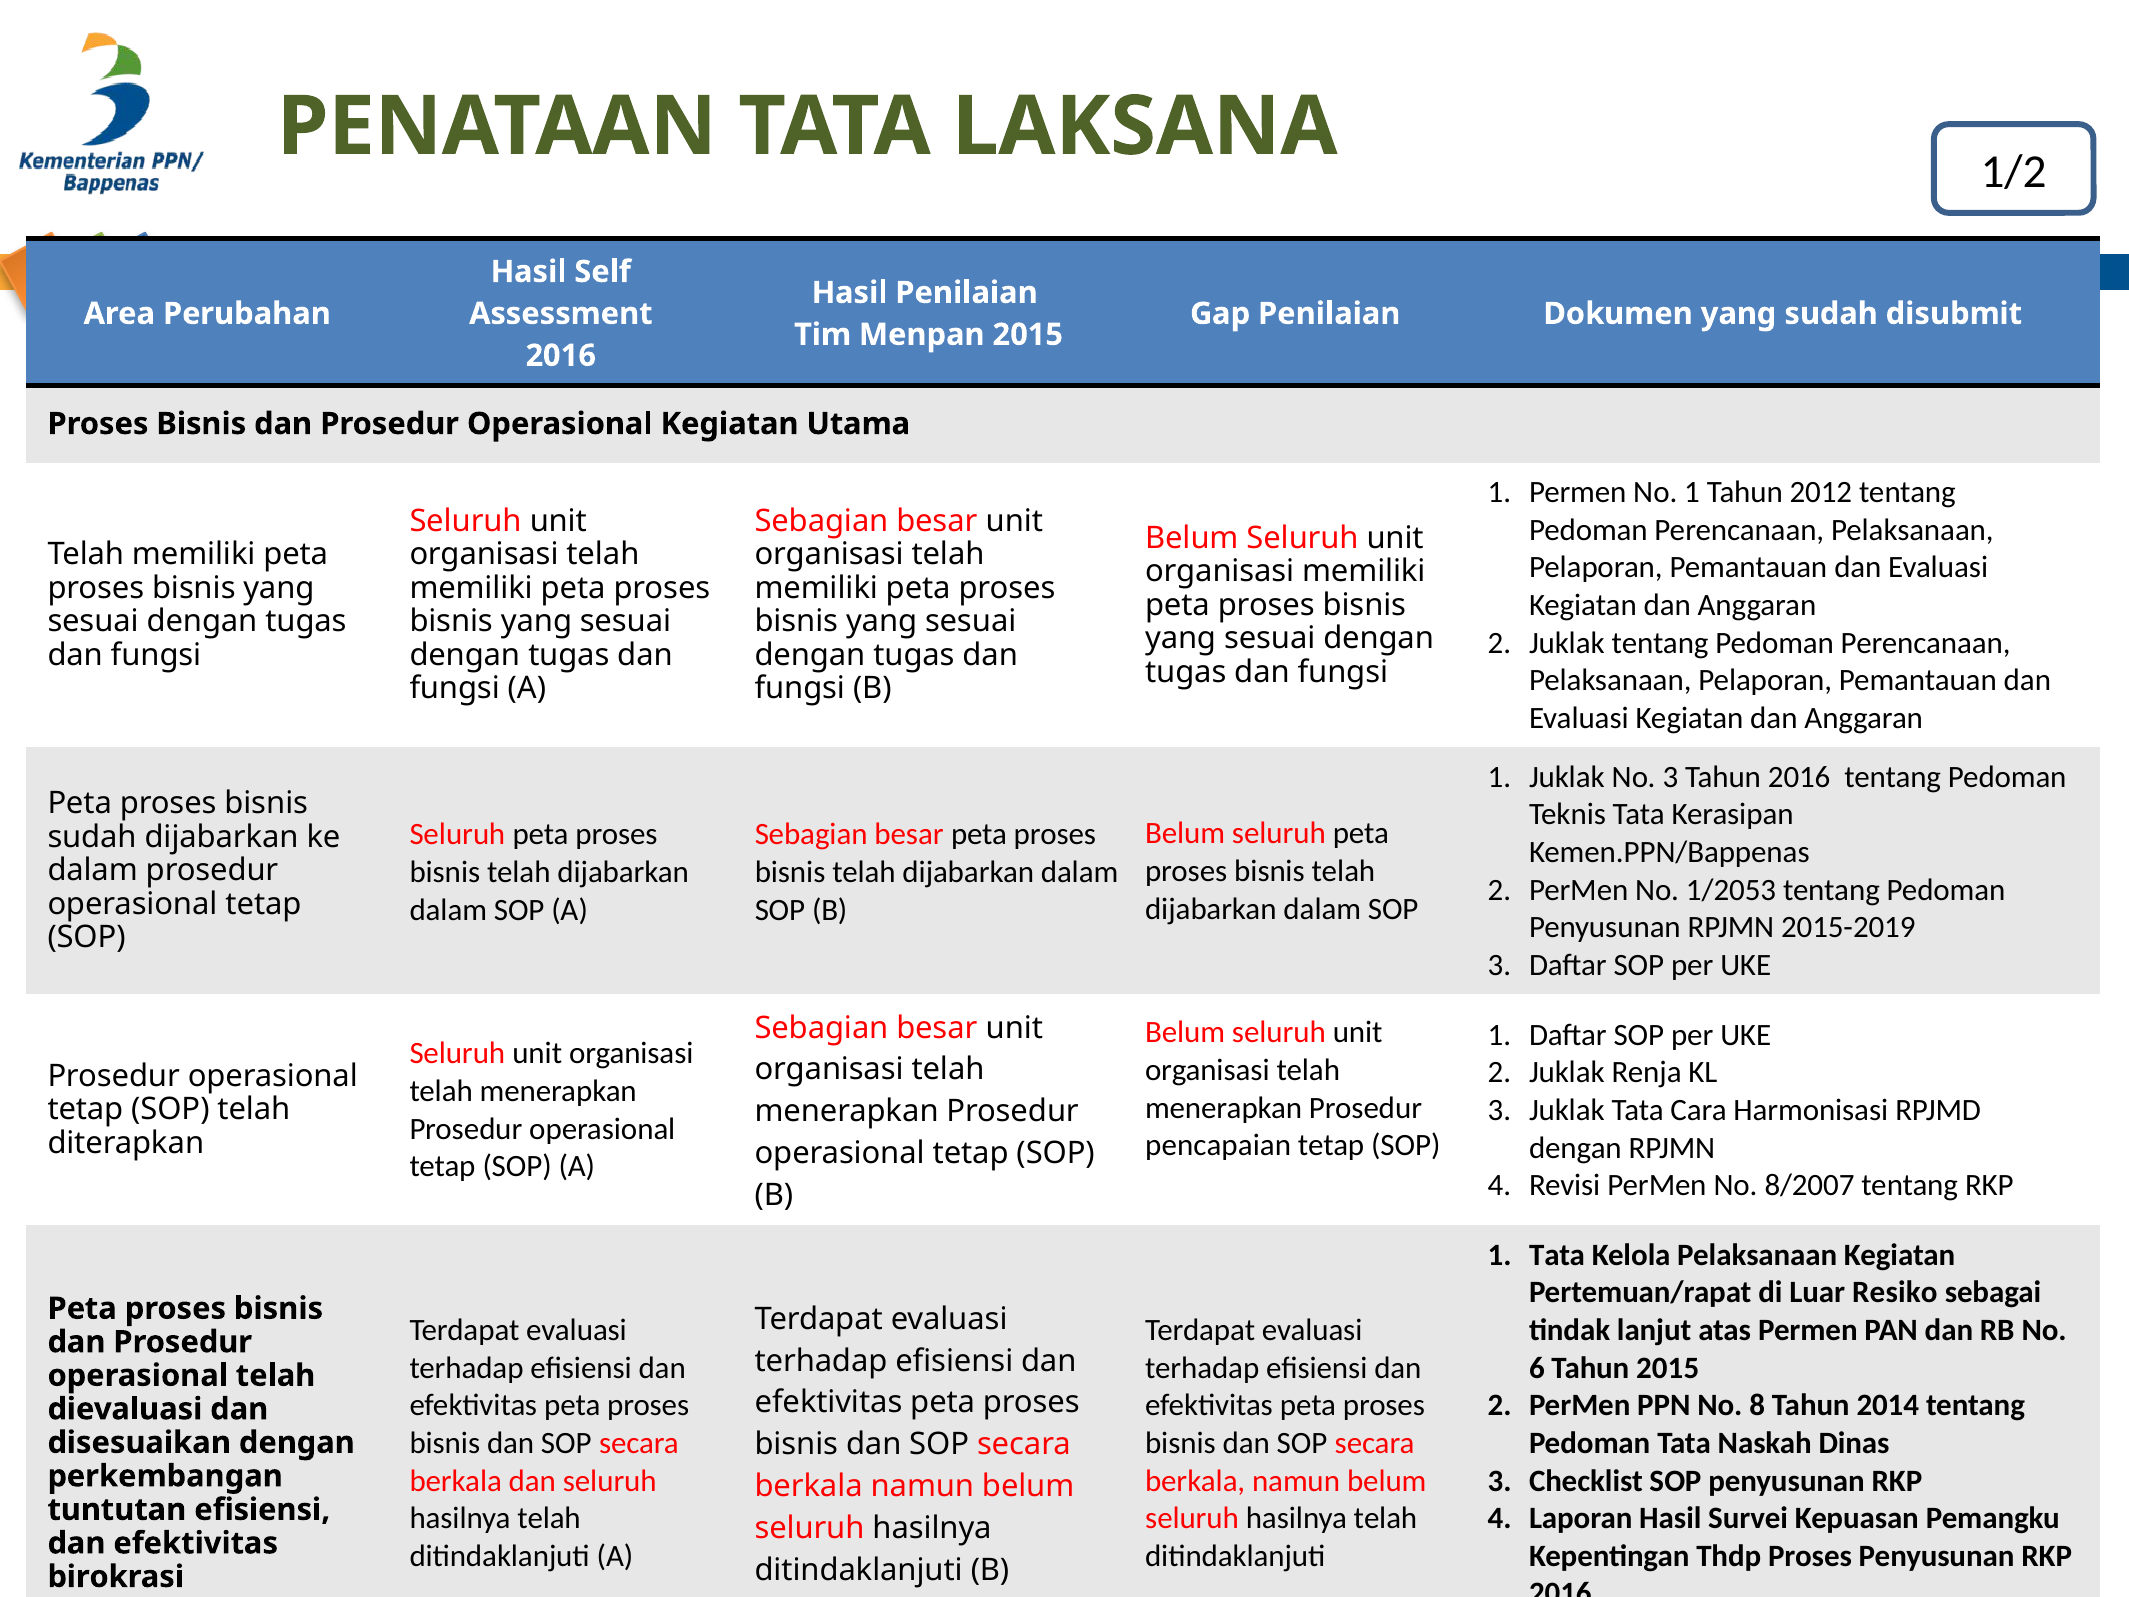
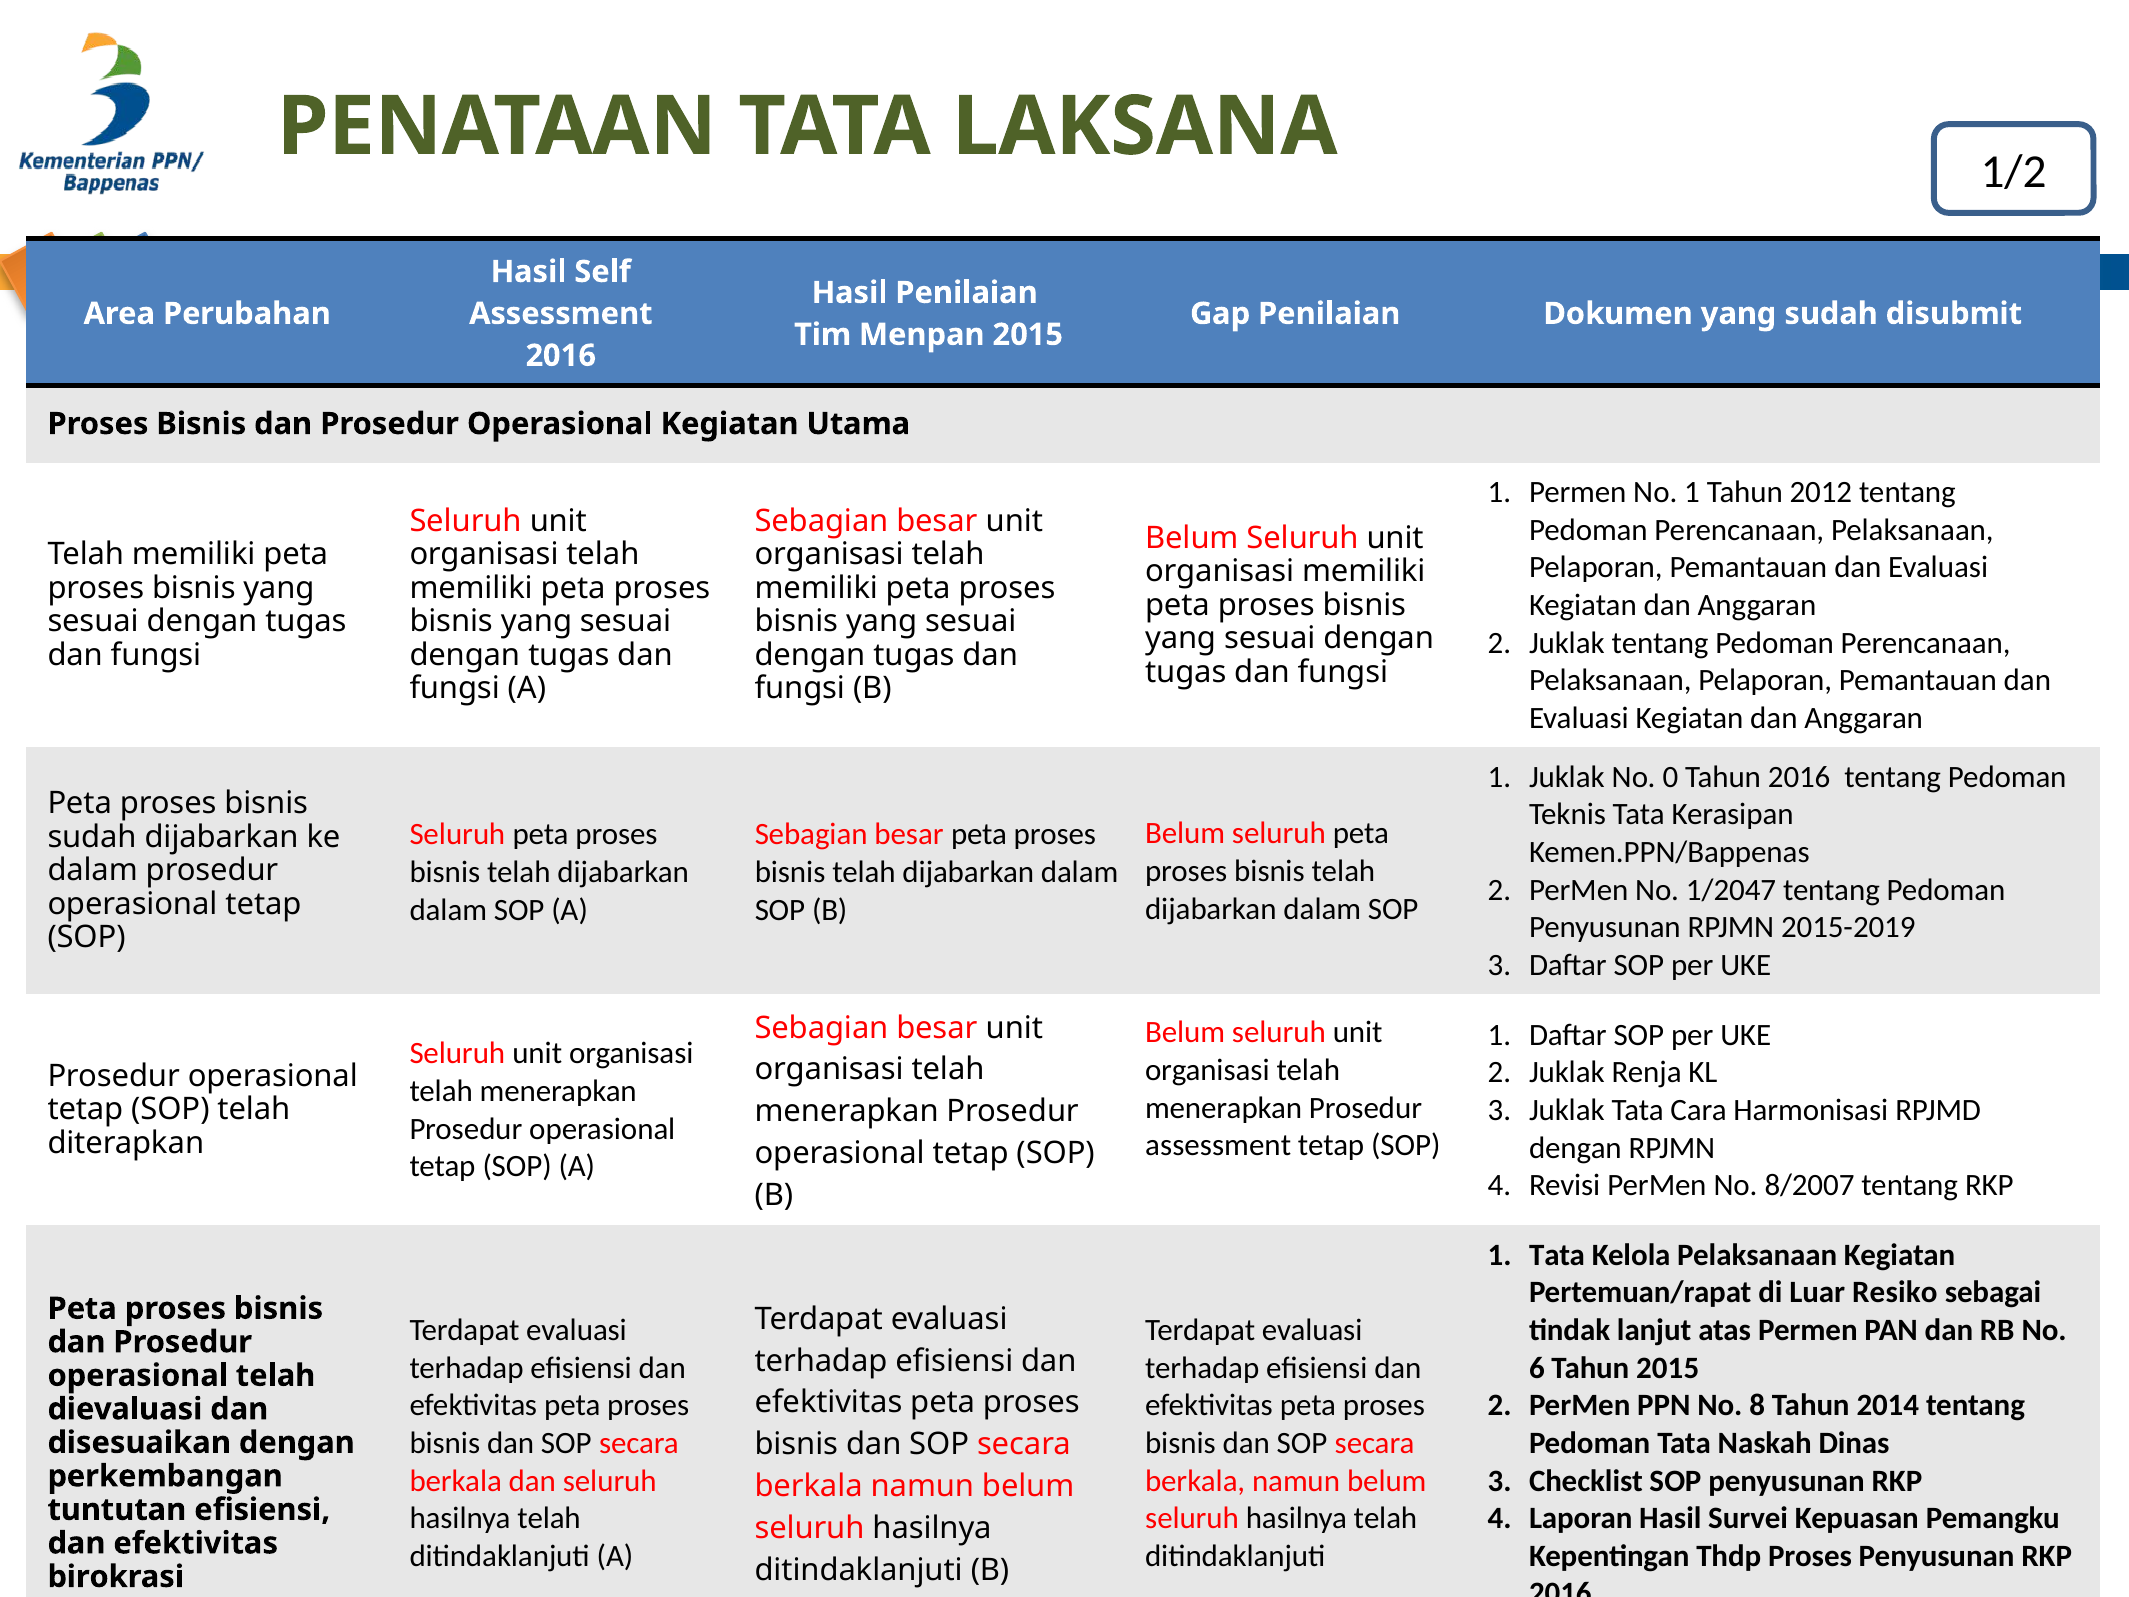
No 3: 3 -> 0
1/2053: 1/2053 -> 1/2047
pencapaian at (1218, 1145): pencapaian -> assessment
